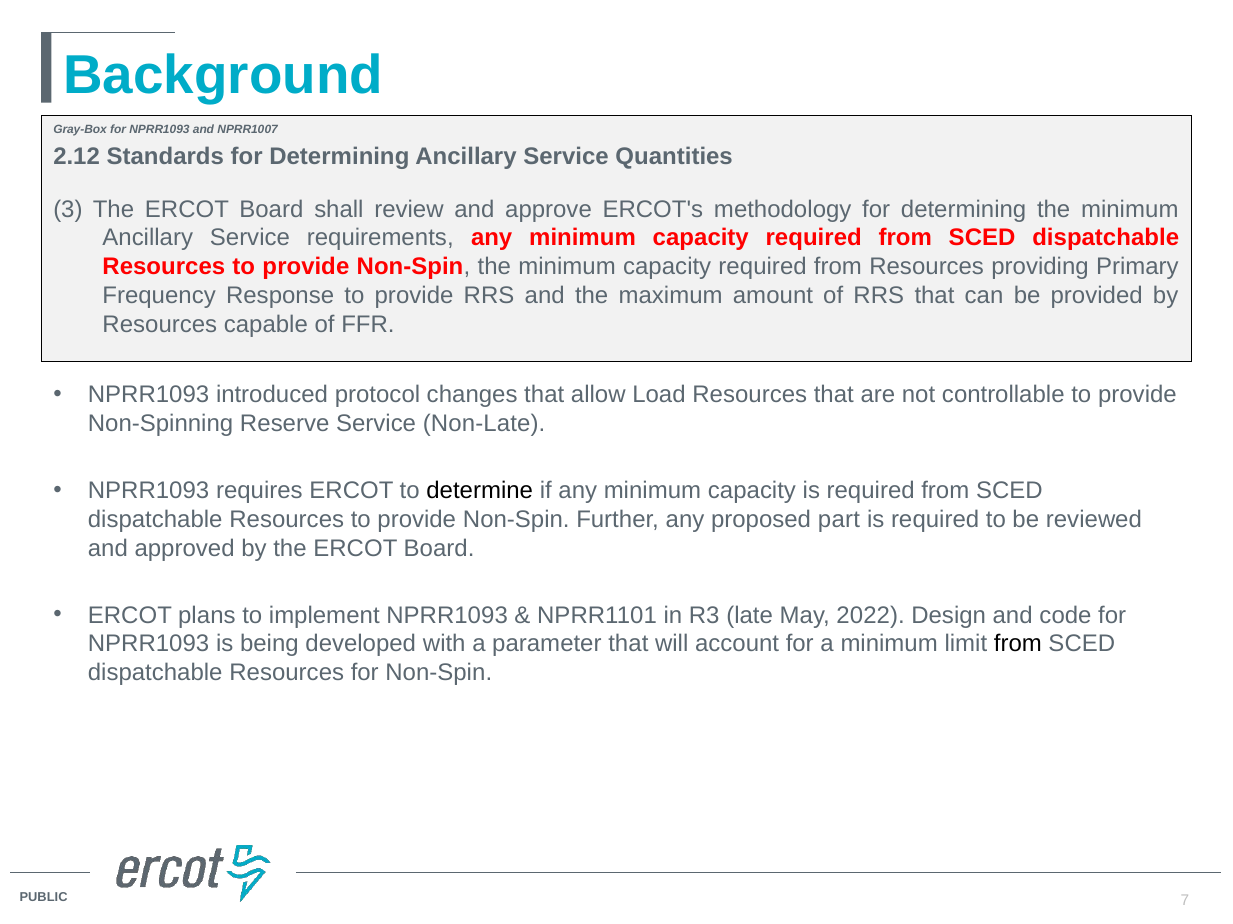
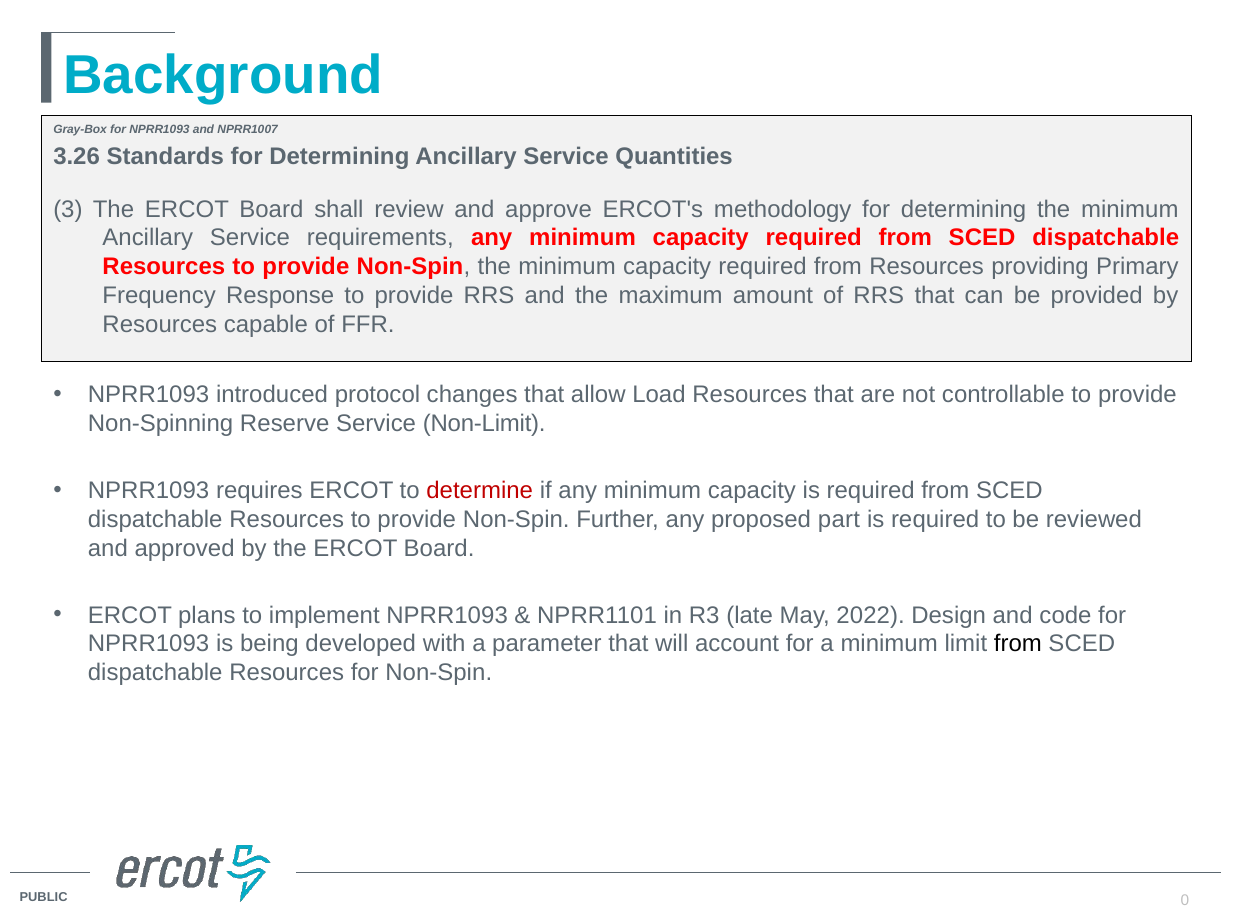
2.12: 2.12 -> 3.26
Non-Late: Non-Late -> Non-Limit
determine colour: black -> red
7: 7 -> 0
